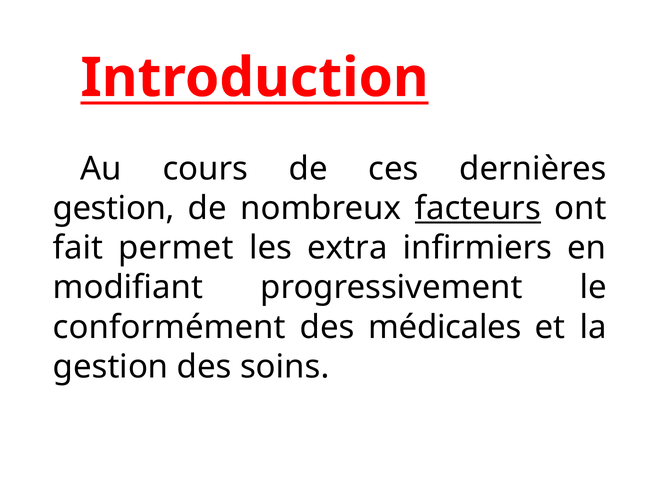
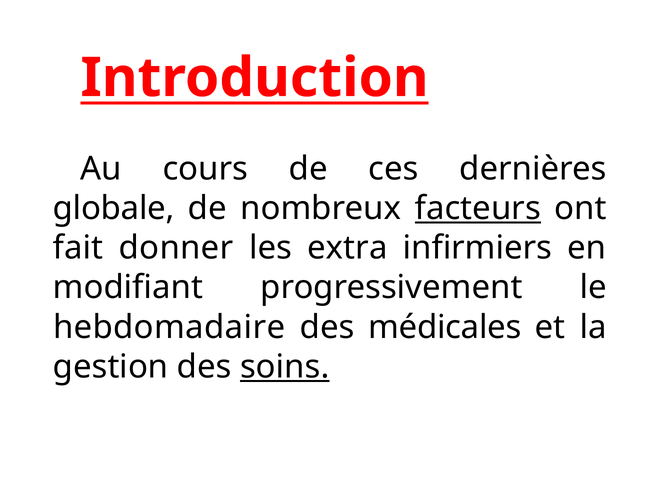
gestion at (114, 208): gestion -> globale
permet: permet -> donner
conformément: conformément -> hebdomadaire
soins underline: none -> present
